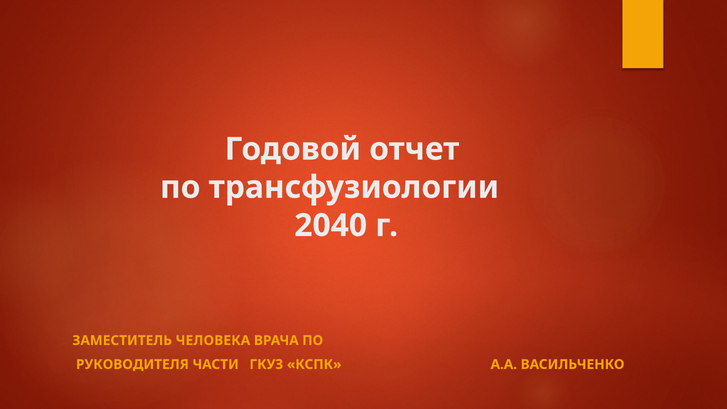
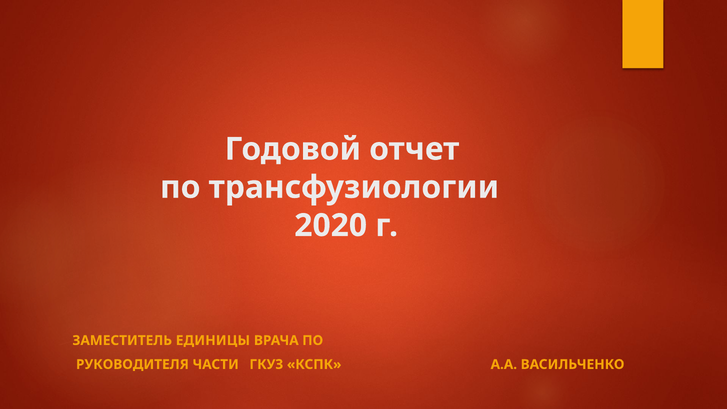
2040: 2040 -> 2020
ЧЕЛОВЕКА: ЧЕЛОВЕКА -> ЕДИНИЦЫ
